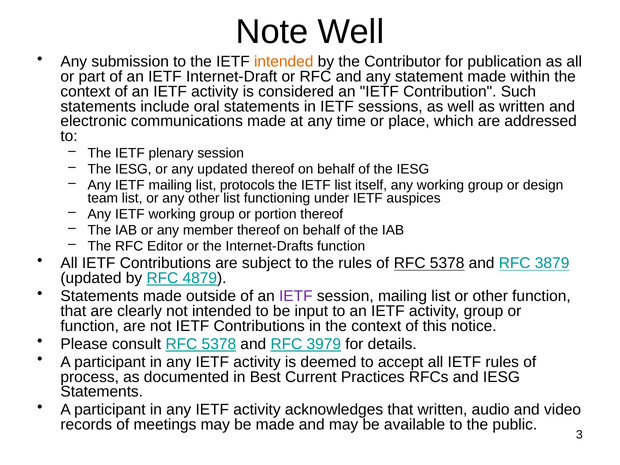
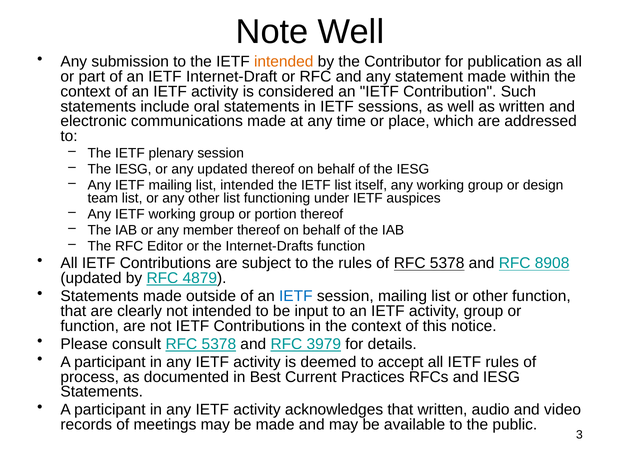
list protocols: protocols -> intended
3879: 3879 -> 8908
IETF at (296, 296) colour: purple -> blue
